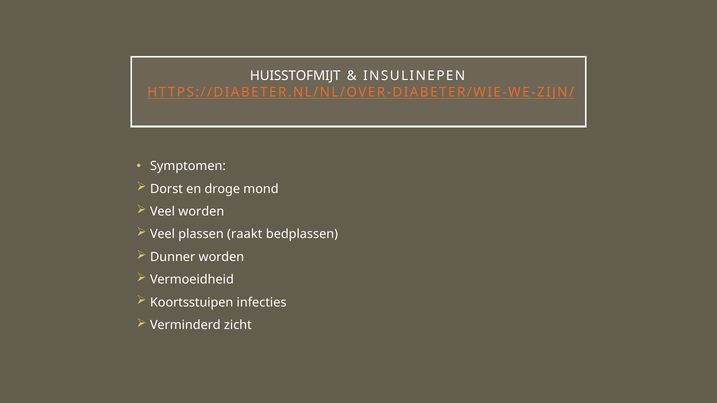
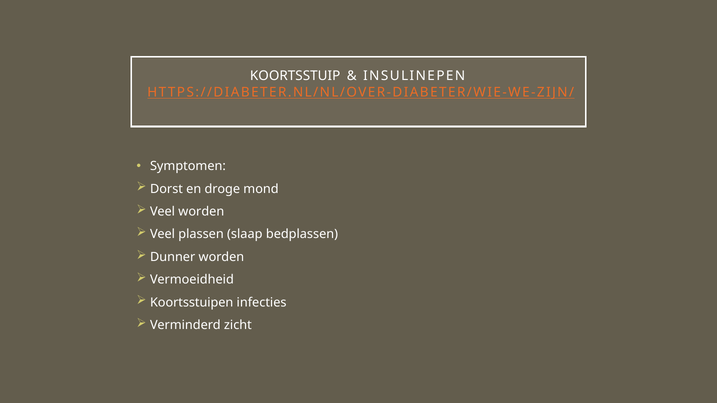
HUISSTOFMIJT: HUISSTOFMIJT -> KOORTSSTUIP
raakt: raakt -> slaap
